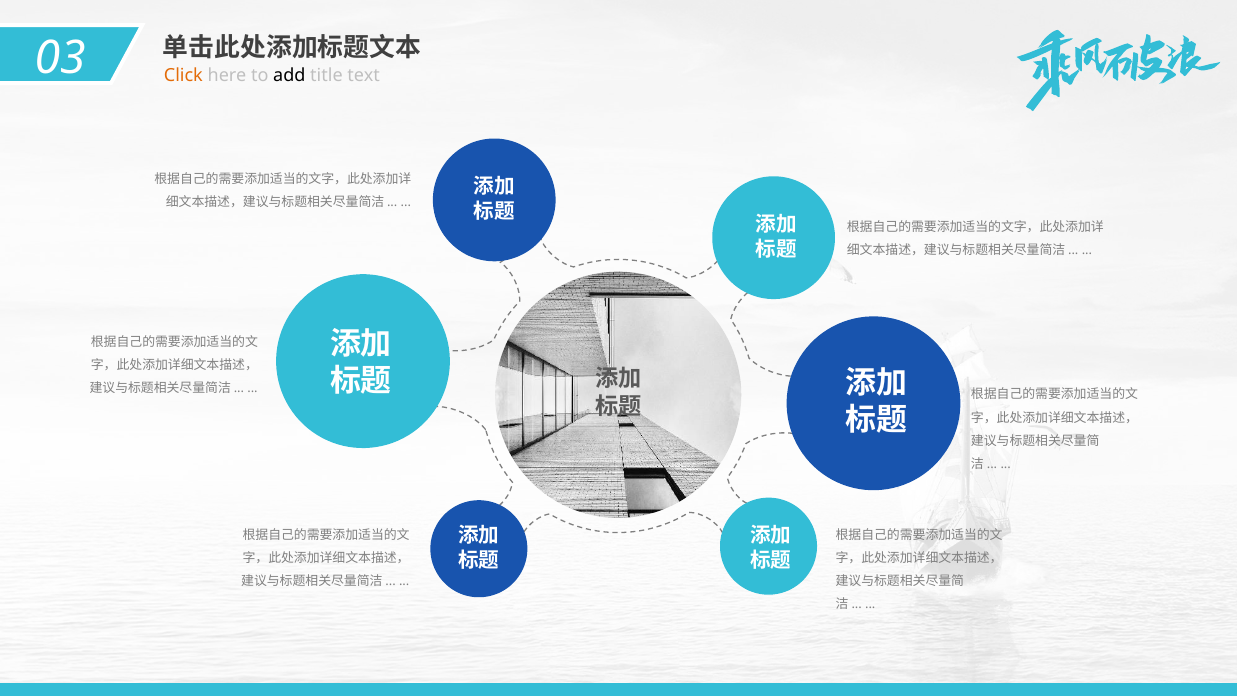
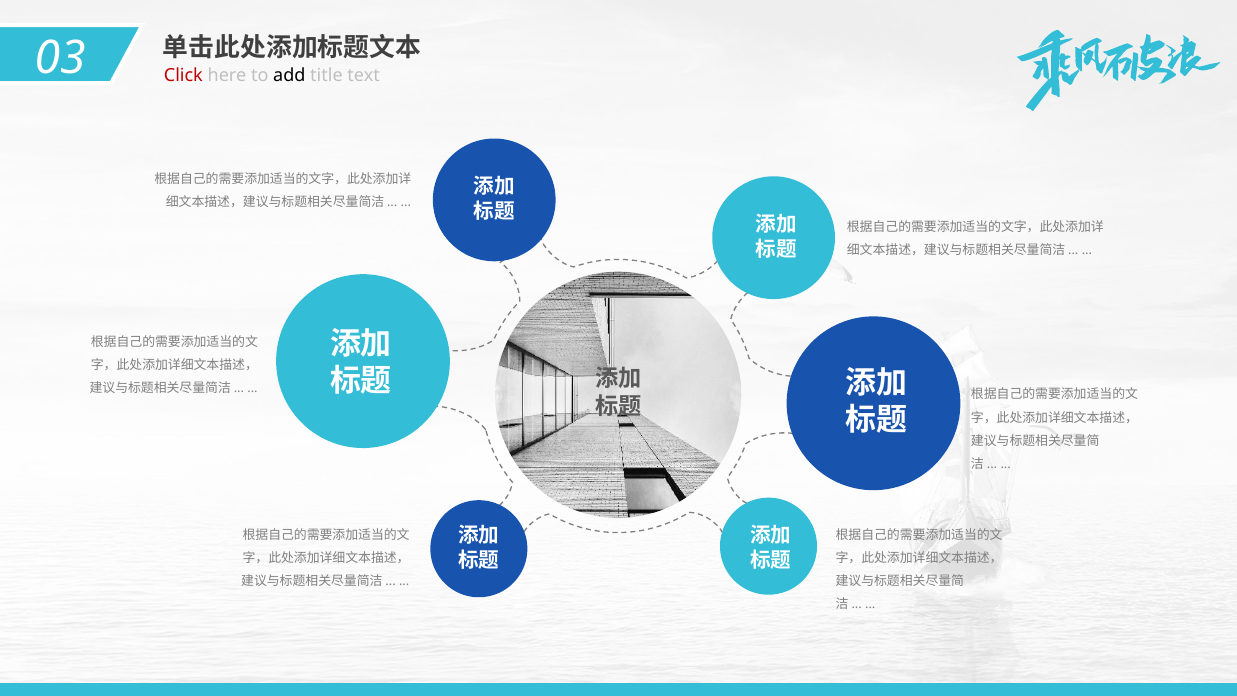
Click colour: orange -> red
